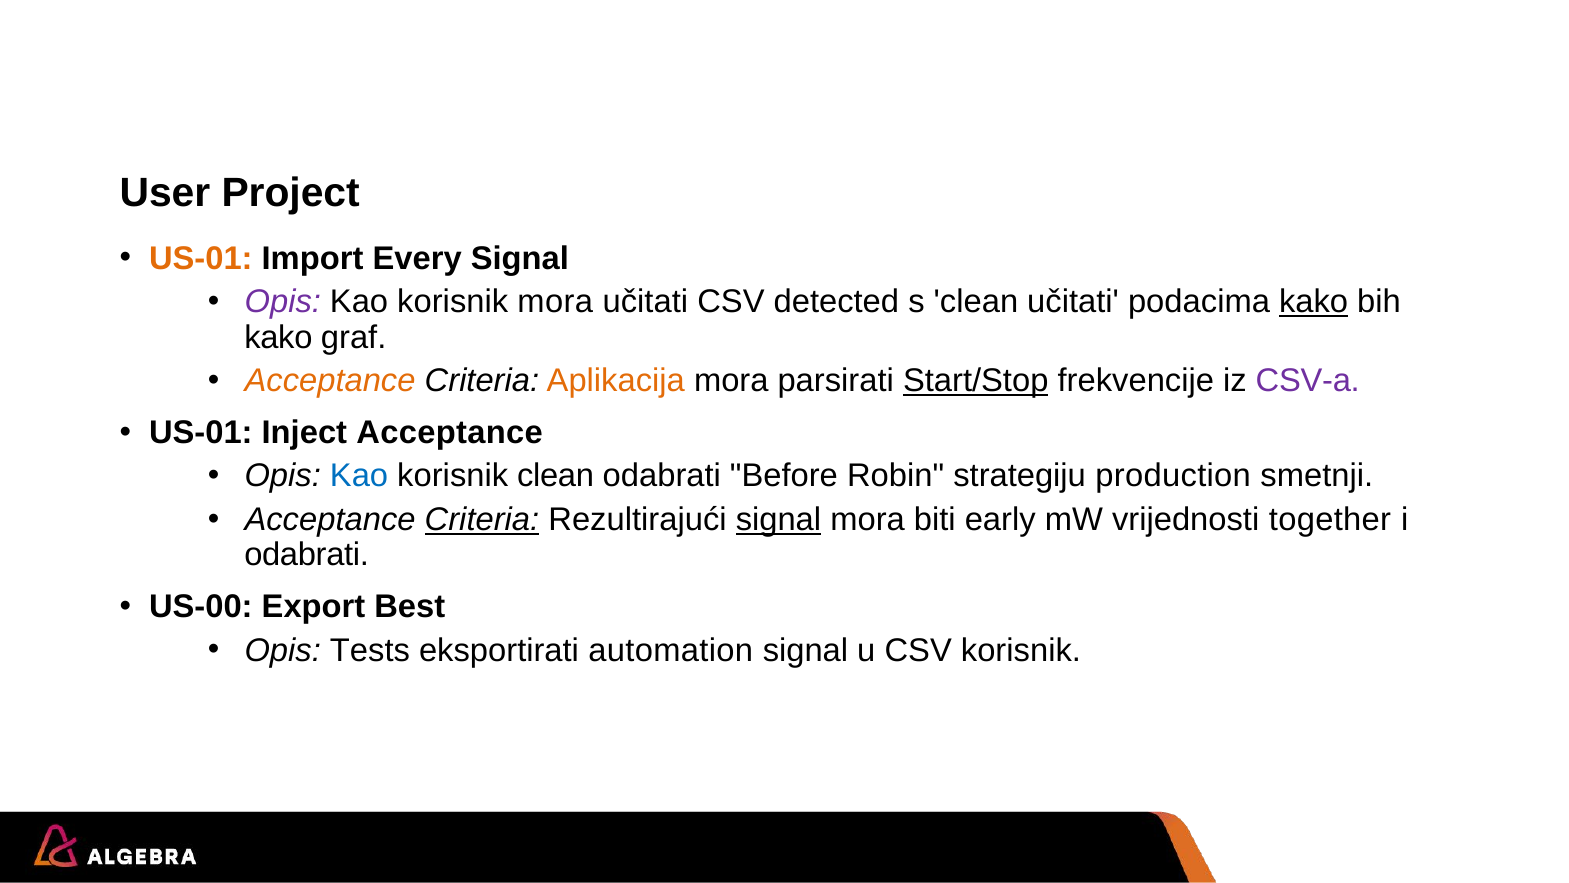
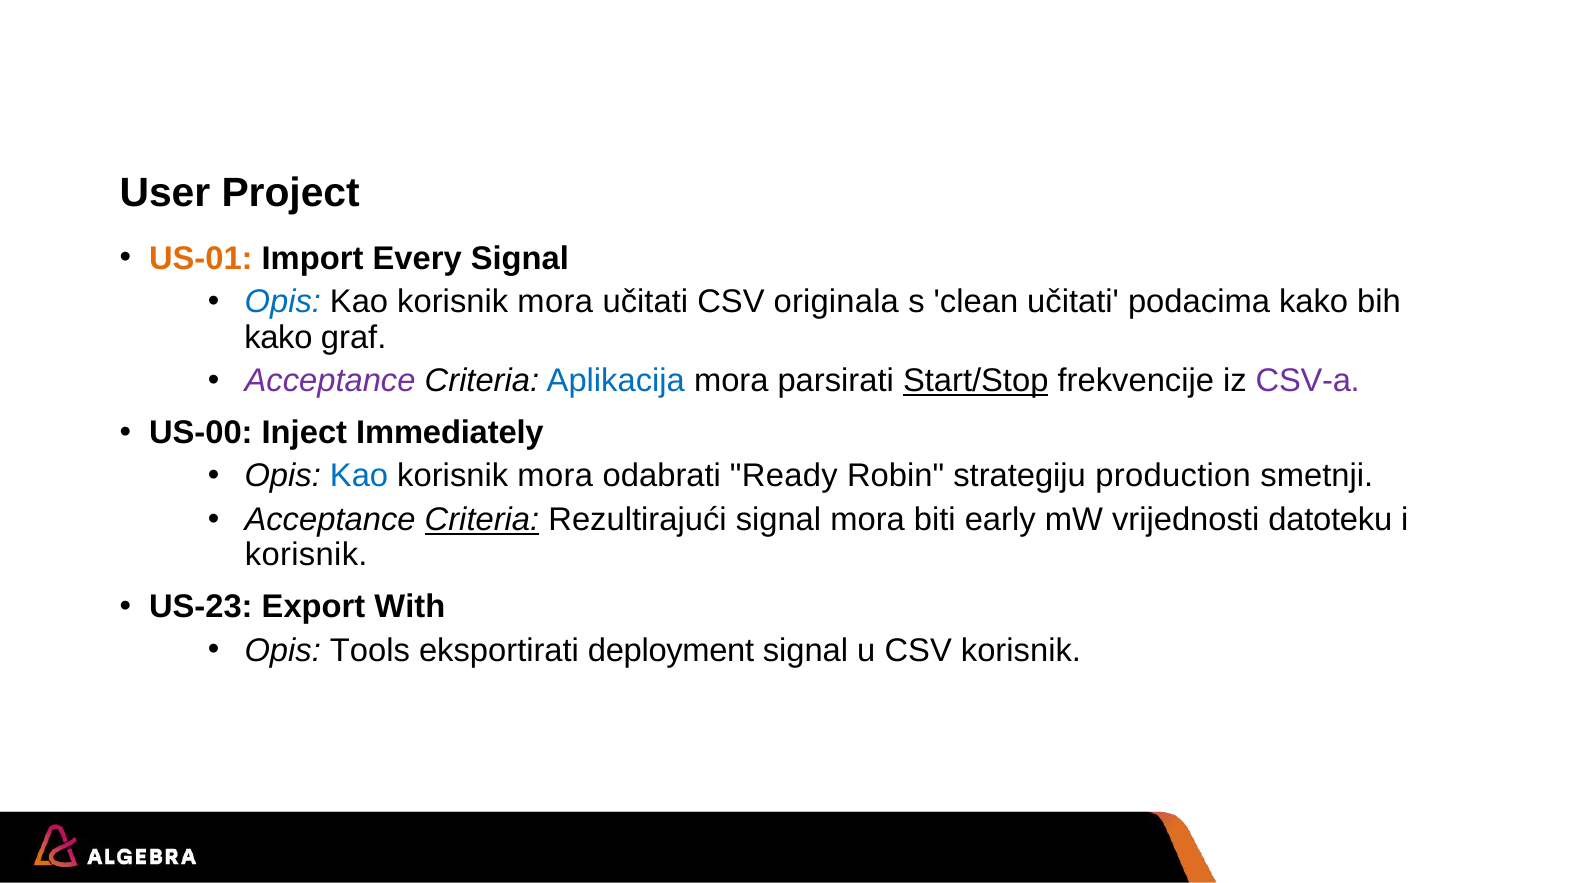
Opis at (283, 302) colour: purple -> blue
detected: detected -> originala
kako at (1314, 302) underline: present -> none
Acceptance at (330, 381) colour: orange -> purple
Aplikacija colour: orange -> blue
US-01 at (201, 432): US-01 -> US-00
Inject Acceptance: Acceptance -> Immediately
clean at (556, 476): clean -> mora
Before: Before -> Ready
signal at (778, 519) underline: present -> none
together: together -> datoteku
odabrati at (307, 555): odabrati -> korisnik
US-00: US-00 -> US-23
Best: Best -> With
Tests: Tests -> Tools
automation: automation -> deployment
